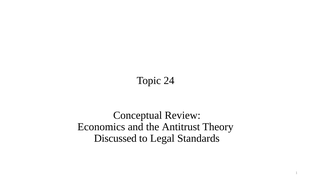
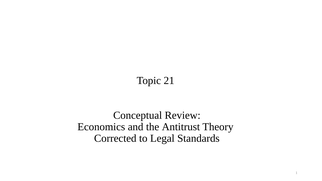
24: 24 -> 21
Discussed: Discussed -> Corrected
